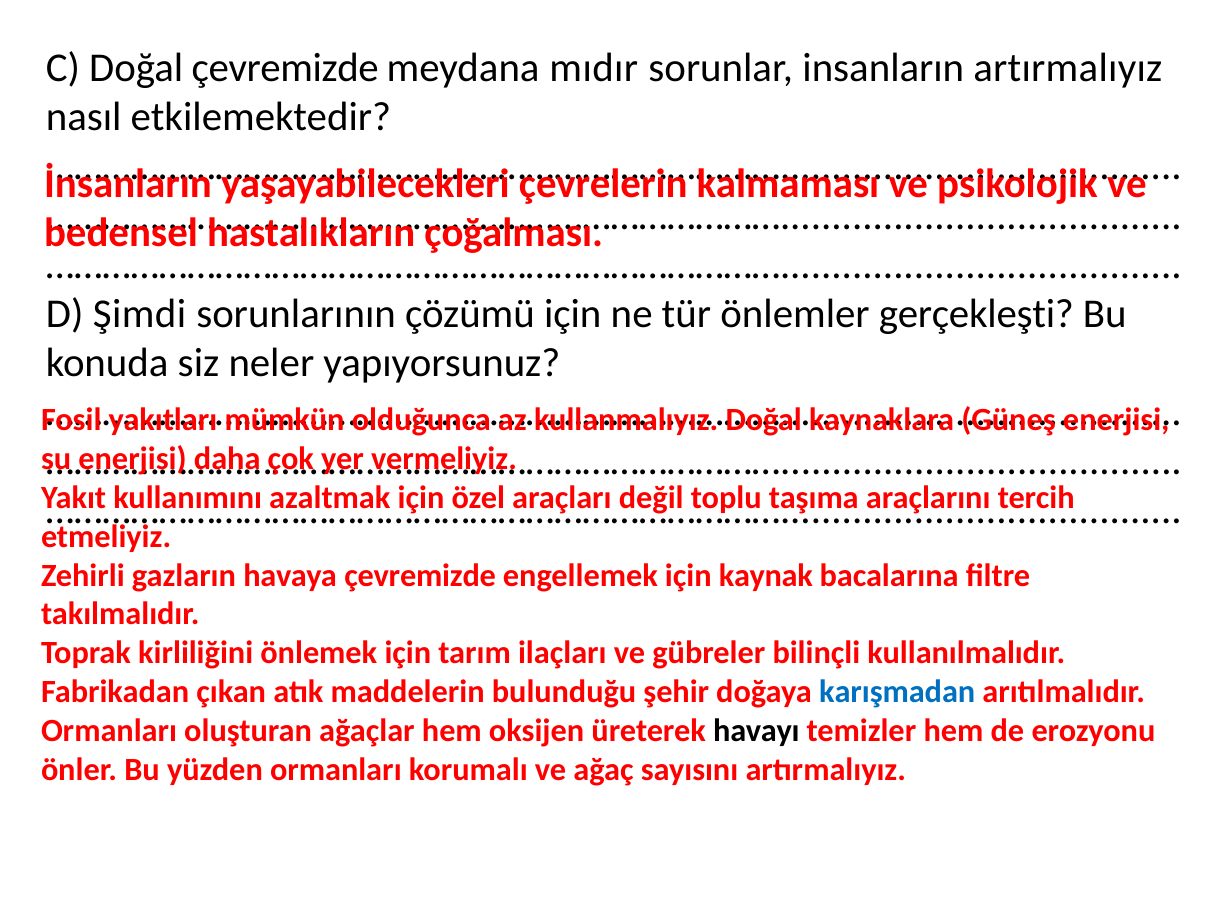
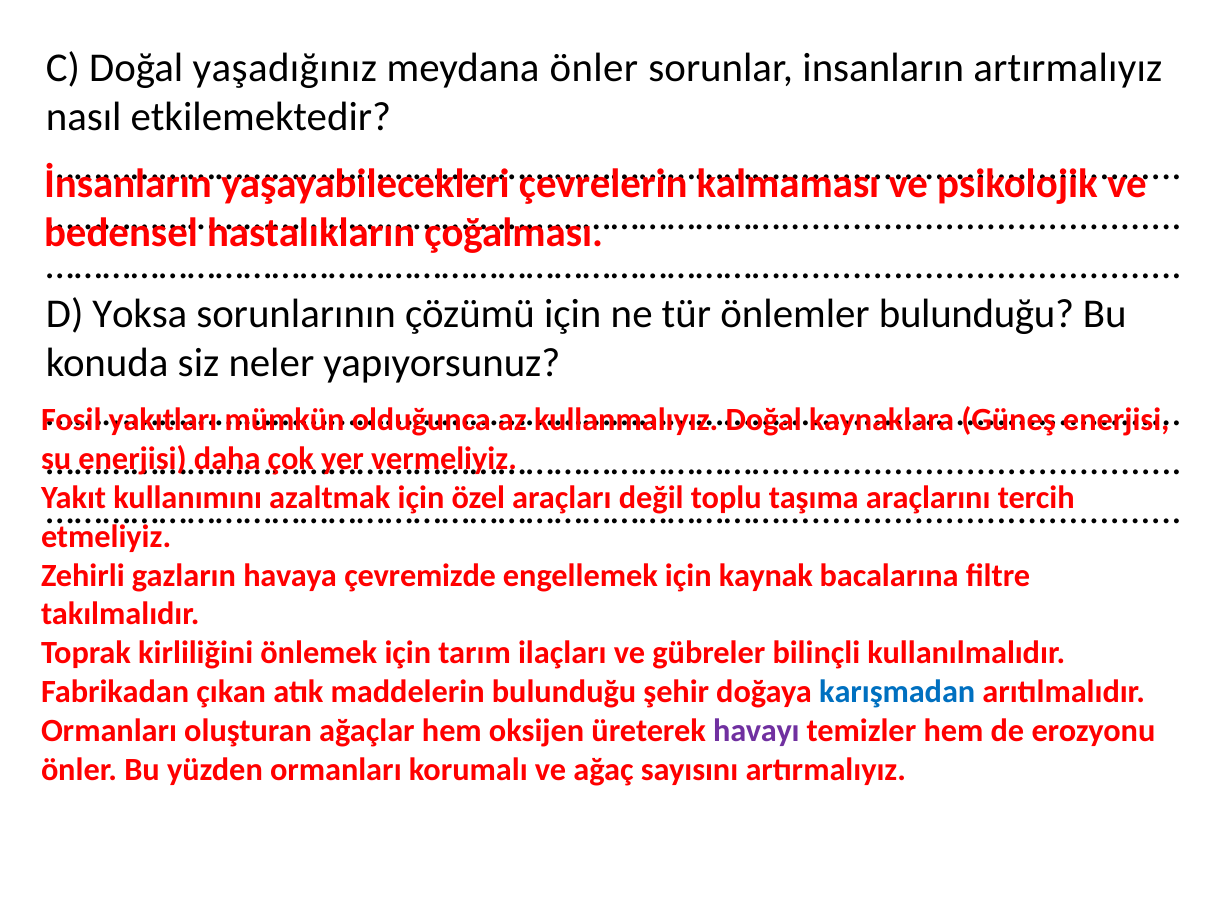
Doğal çevremizde: çevremizde -> yaşadığınız
meydana mıdır: mıdır -> önler
Şimdi: Şimdi -> Yoksa
önlemler gerçekleşti: gerçekleşti -> bulunduğu
havayı colour: black -> purple
